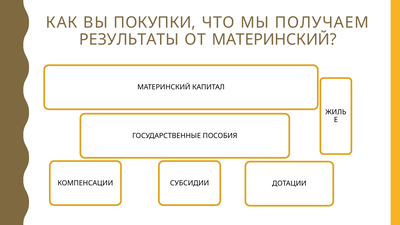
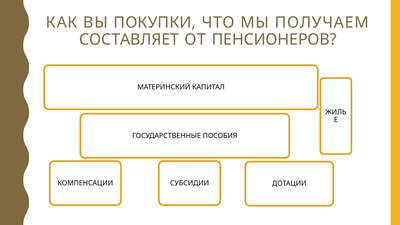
РЕЗУЛЬТАТЫ: РЕЗУЛЬТАТЫ -> СОСТАВЛЯЕТ
ОТ МАТЕРИНСКИЙ: МАТЕРИНСКИЙ -> ПЕНСИОНЕРОВ
